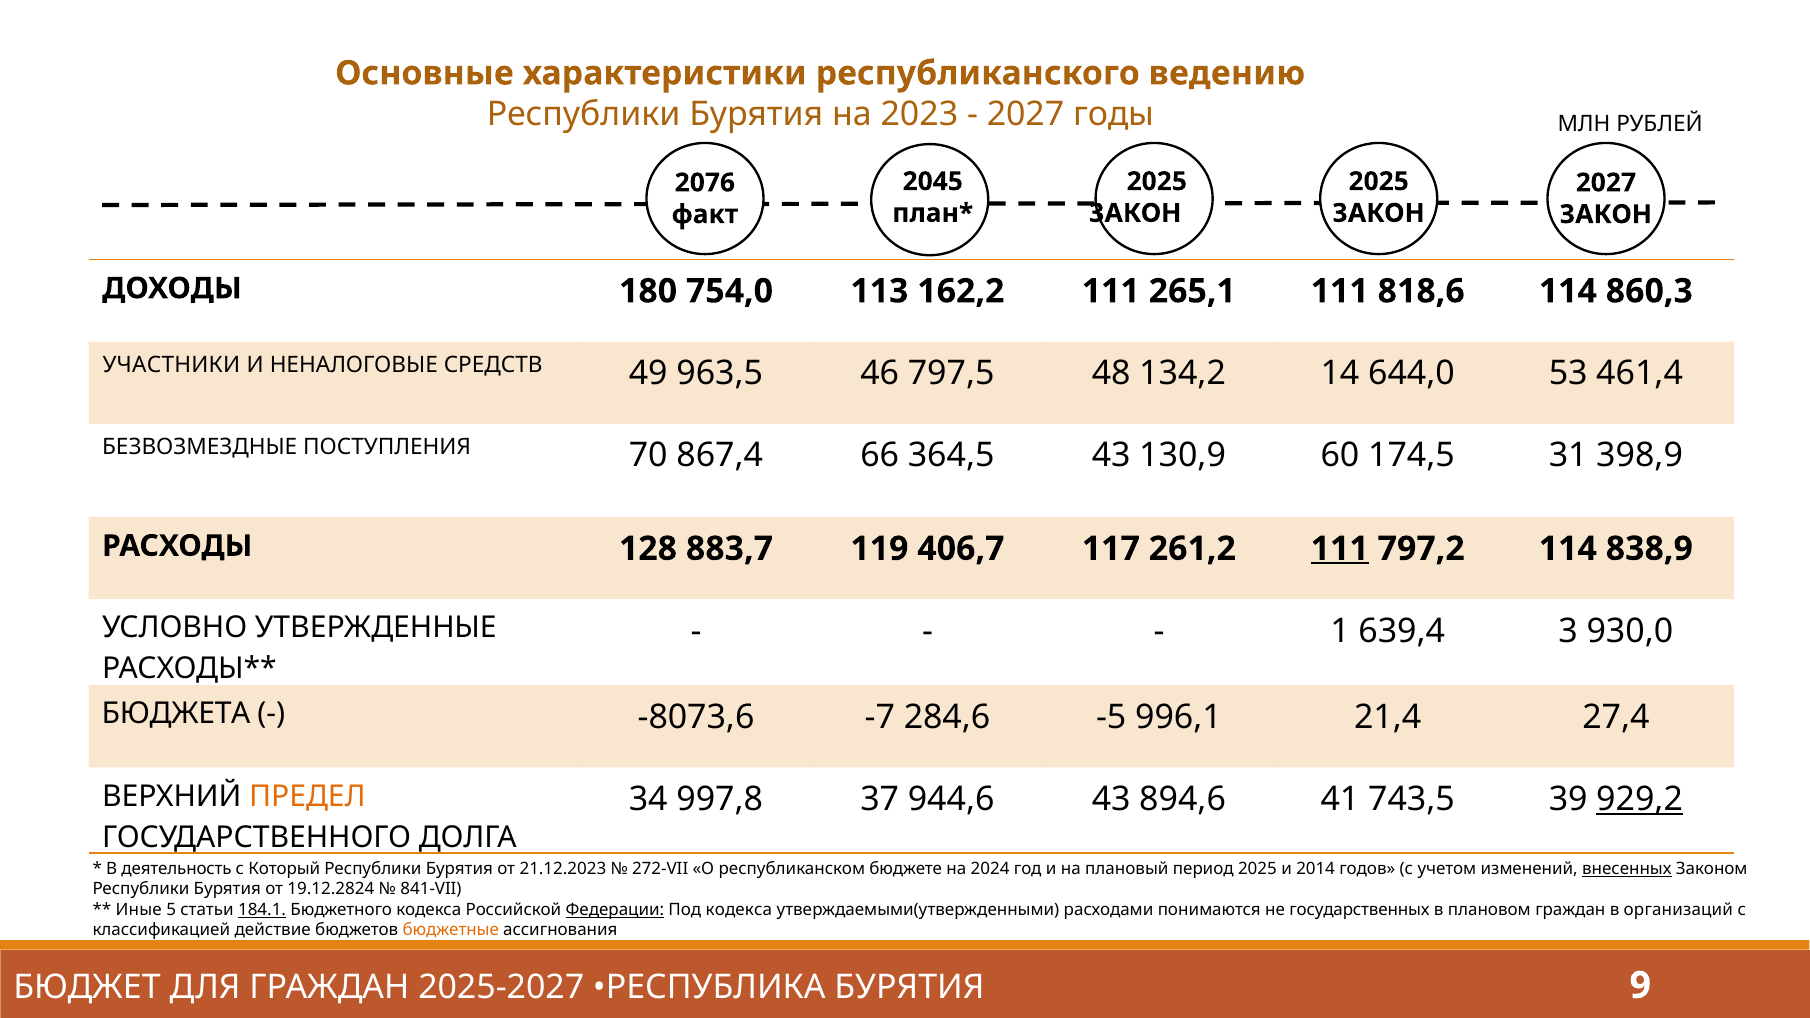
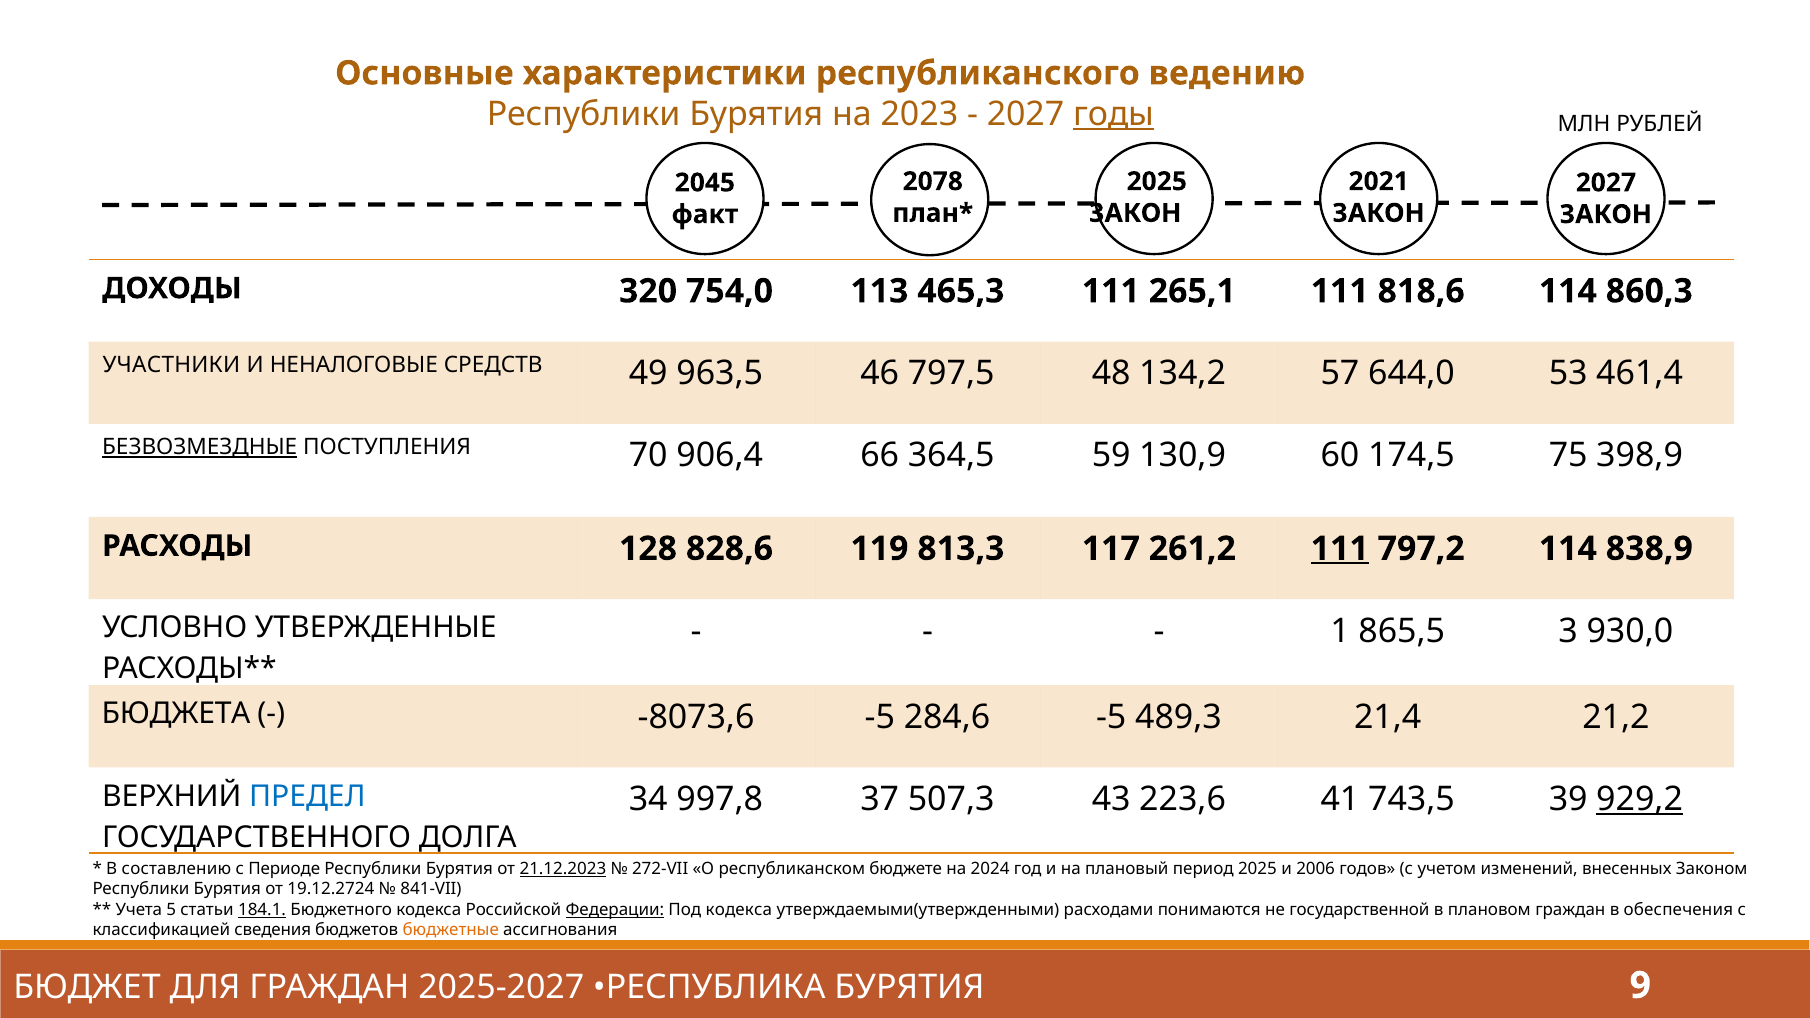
годы underline: none -> present
2045: 2045 -> 2078
2025 at (1379, 181): 2025 -> 2021
2076: 2076 -> 2045
180: 180 -> 320
162,2: 162,2 -> 465,3
14: 14 -> 57
БЕЗВОЗМЕЗДНЫЕ underline: none -> present
867,4: 867,4 -> 906,4
364,5 43: 43 -> 59
31: 31 -> 75
883,7: 883,7 -> 828,6
406,7: 406,7 -> 813,3
639,4: 639,4 -> 865,5
-8073,6 -7: -7 -> -5
996,1: 996,1 -> 489,3
27,4: 27,4 -> 21,2
ПРЕДЕЛ colour: orange -> blue
944,6: 944,6 -> 507,3
894,6: 894,6 -> 223,6
деятельность: деятельность -> составлению
Который: Который -> Периоде
21.12.2023 underline: none -> present
2014: 2014 -> 2006
внесенных underline: present -> none
19.12.2824: 19.12.2824 -> 19.12.2724
Иные: Иные -> Учета
государственных: государственных -> государственной
организаций: организаций -> обеспечения
действие: действие -> сведения
